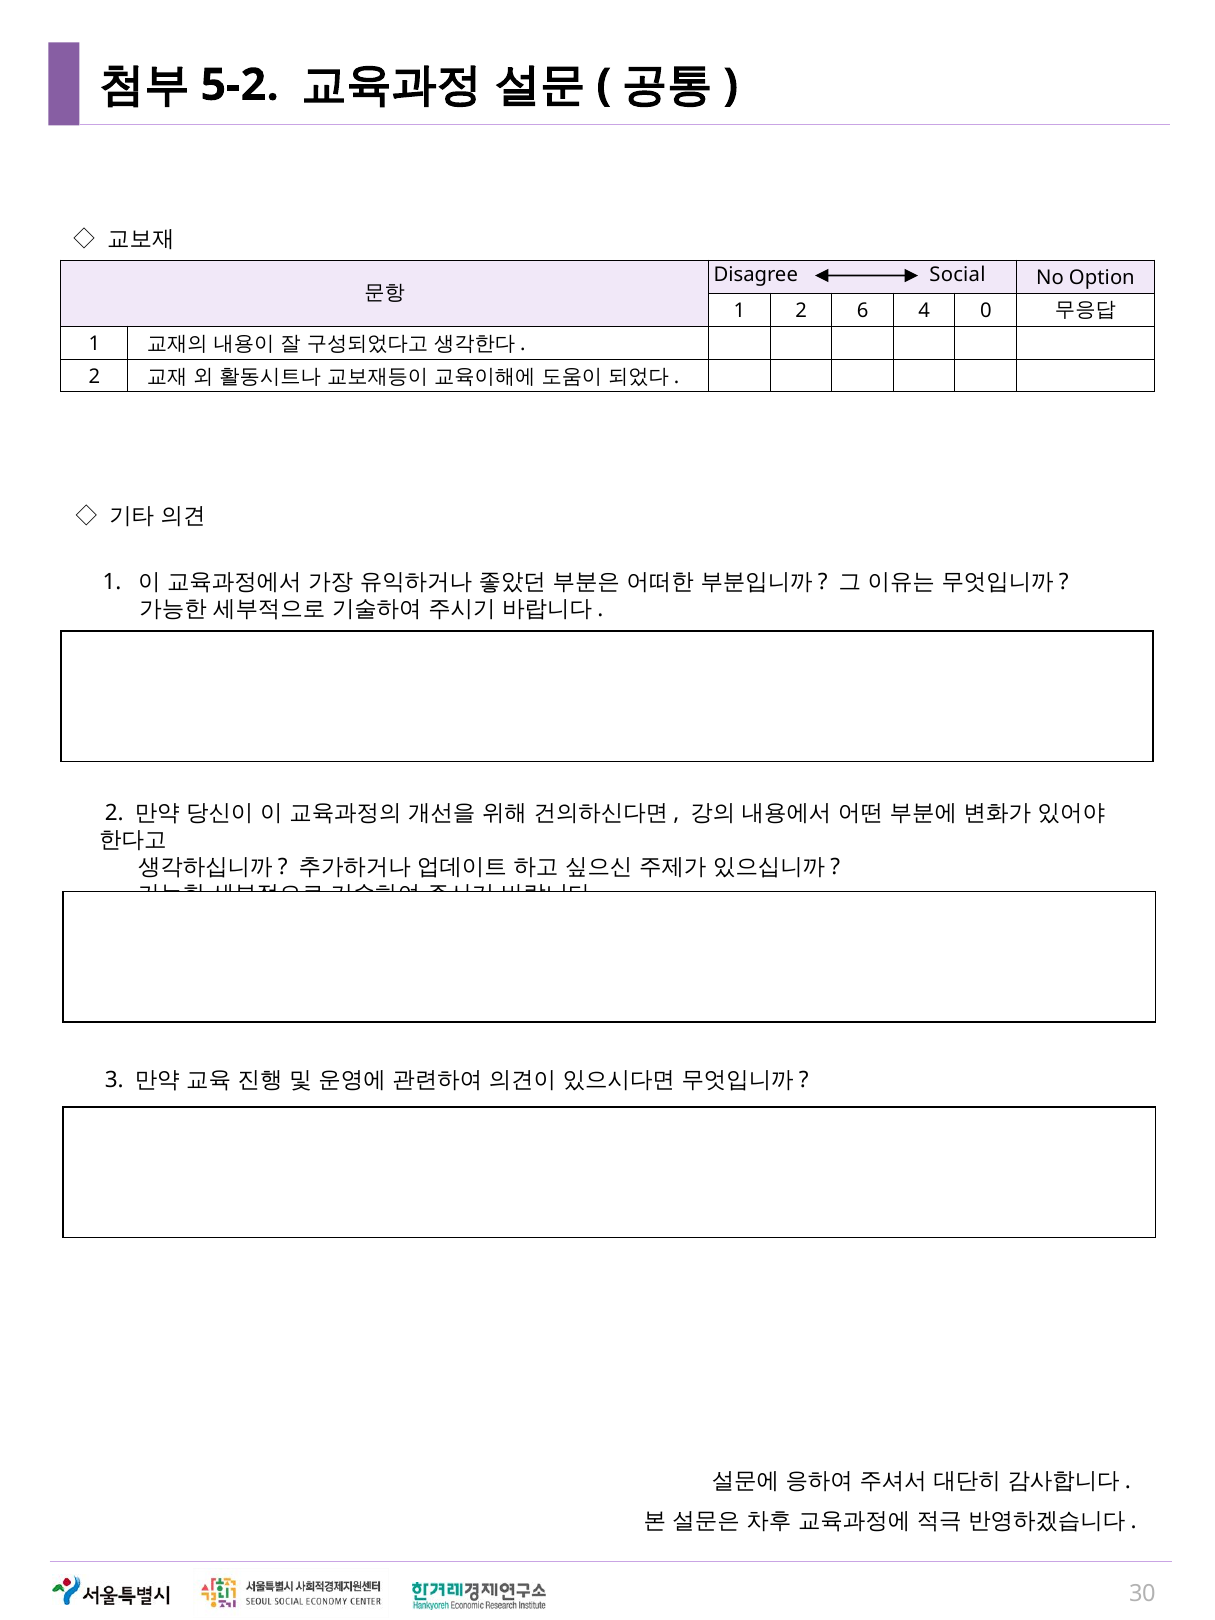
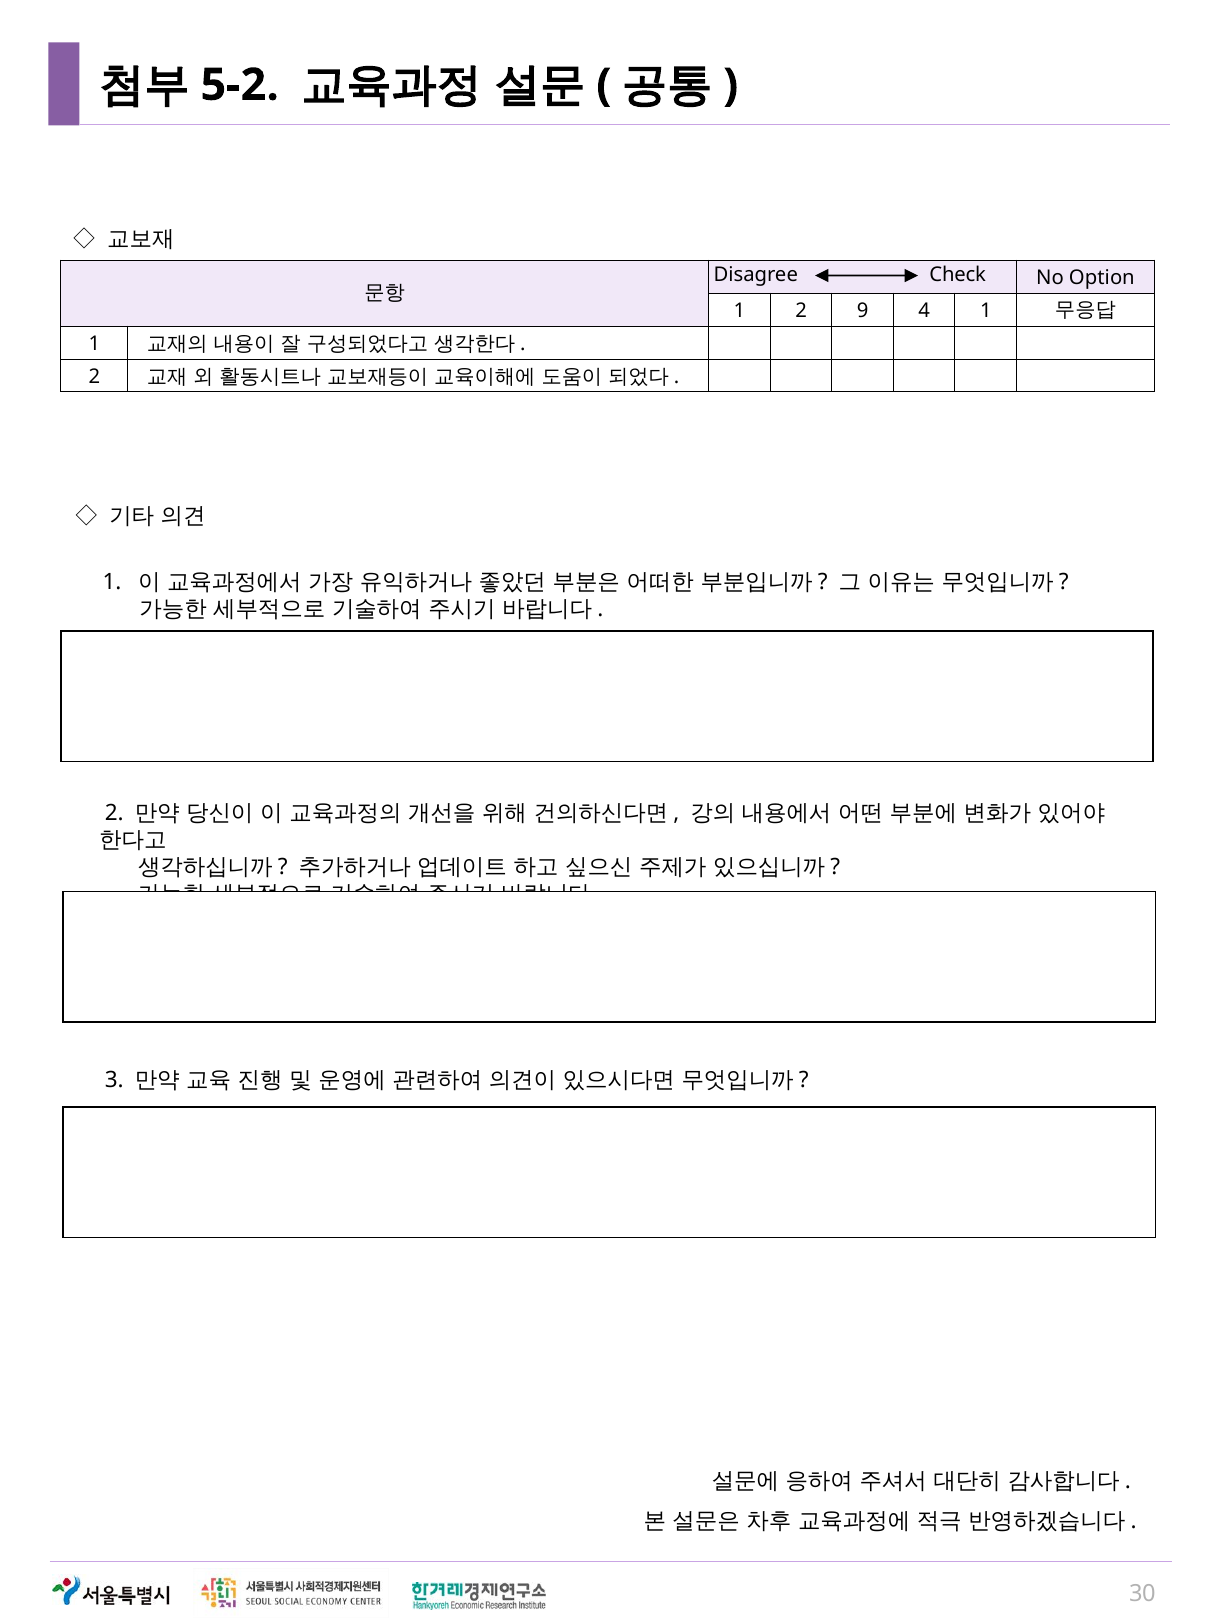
Social: Social -> Check
6: 6 -> 9
4 0: 0 -> 1
